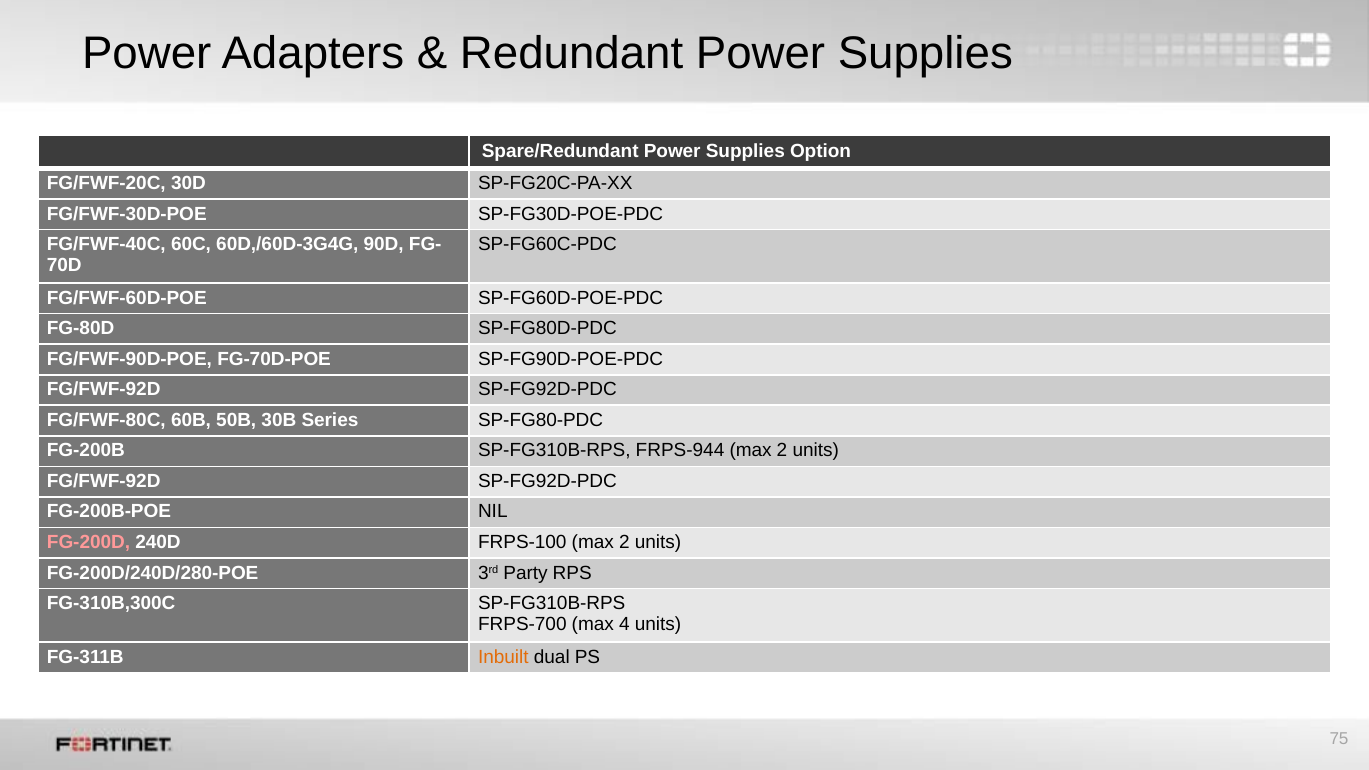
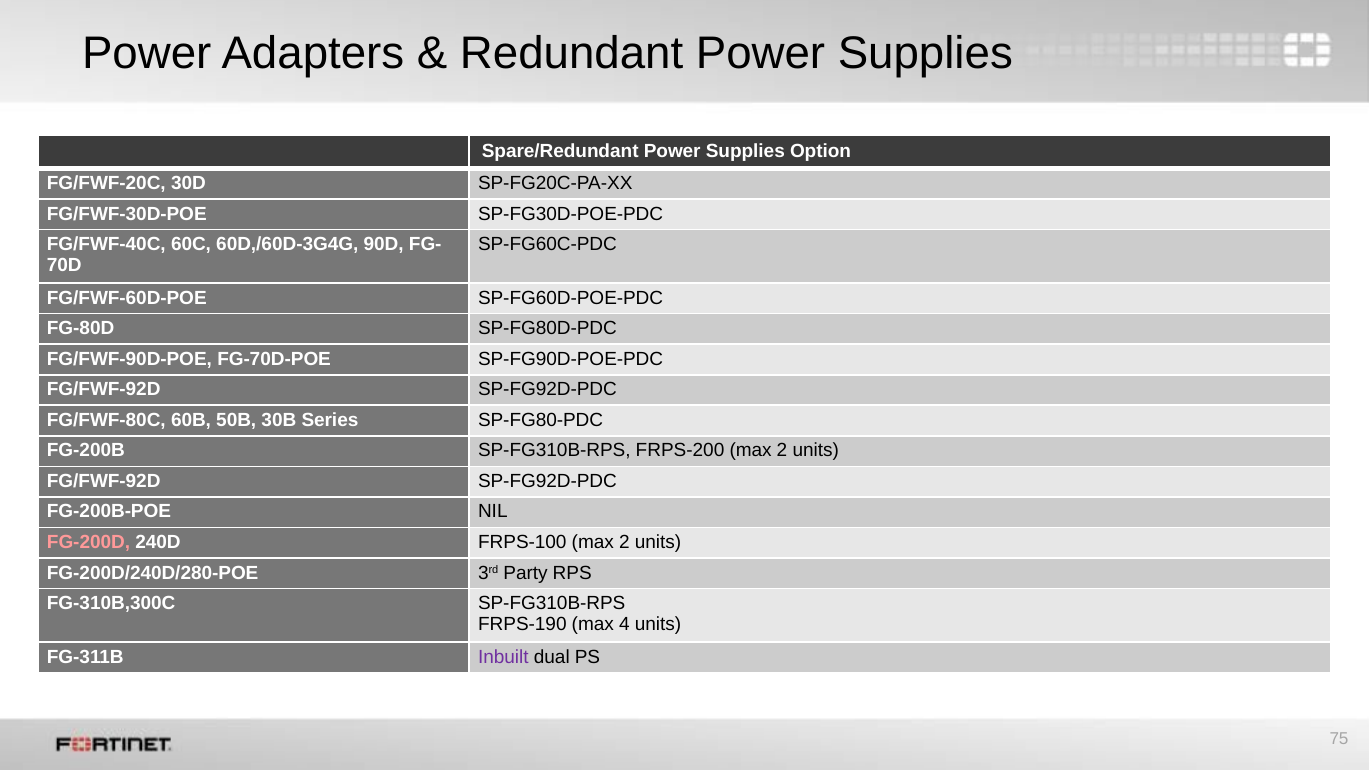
FRPS-944: FRPS-944 -> FRPS-200
FRPS-700: FRPS-700 -> FRPS-190
Inbuilt colour: orange -> purple
